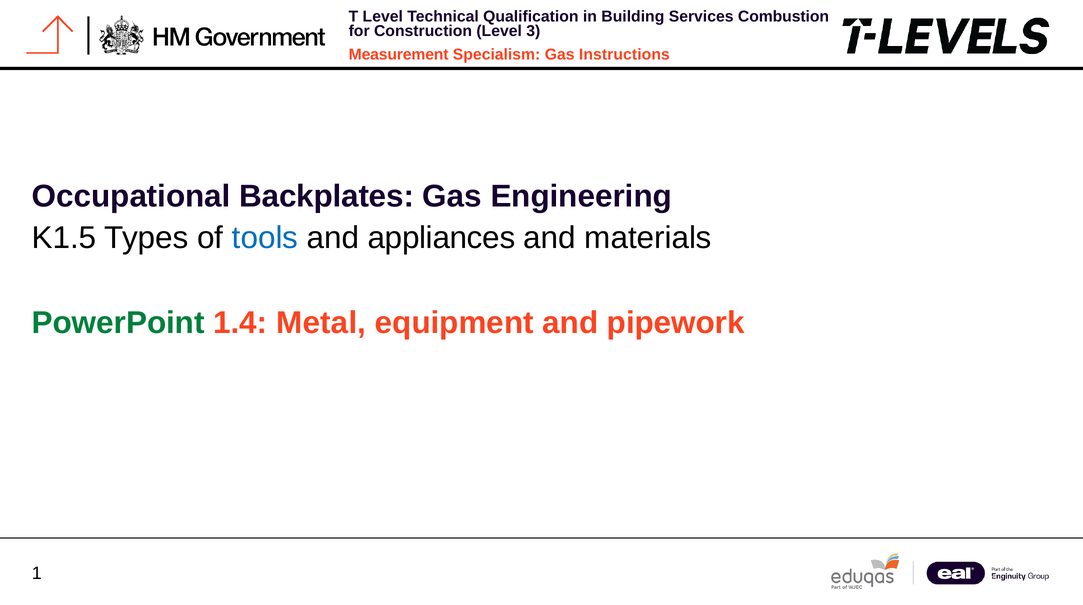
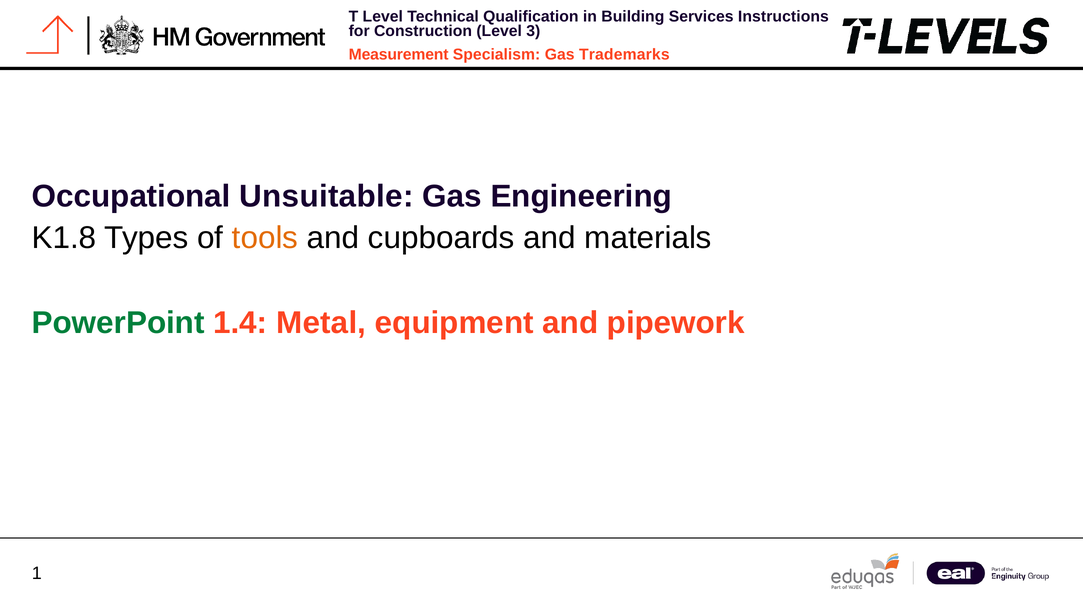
Combustion: Combustion -> Instructions
Instructions: Instructions -> Trademarks
Backplates: Backplates -> Unsuitable
K1.5: K1.5 -> K1.8
tools colour: blue -> orange
appliances: appliances -> cupboards
